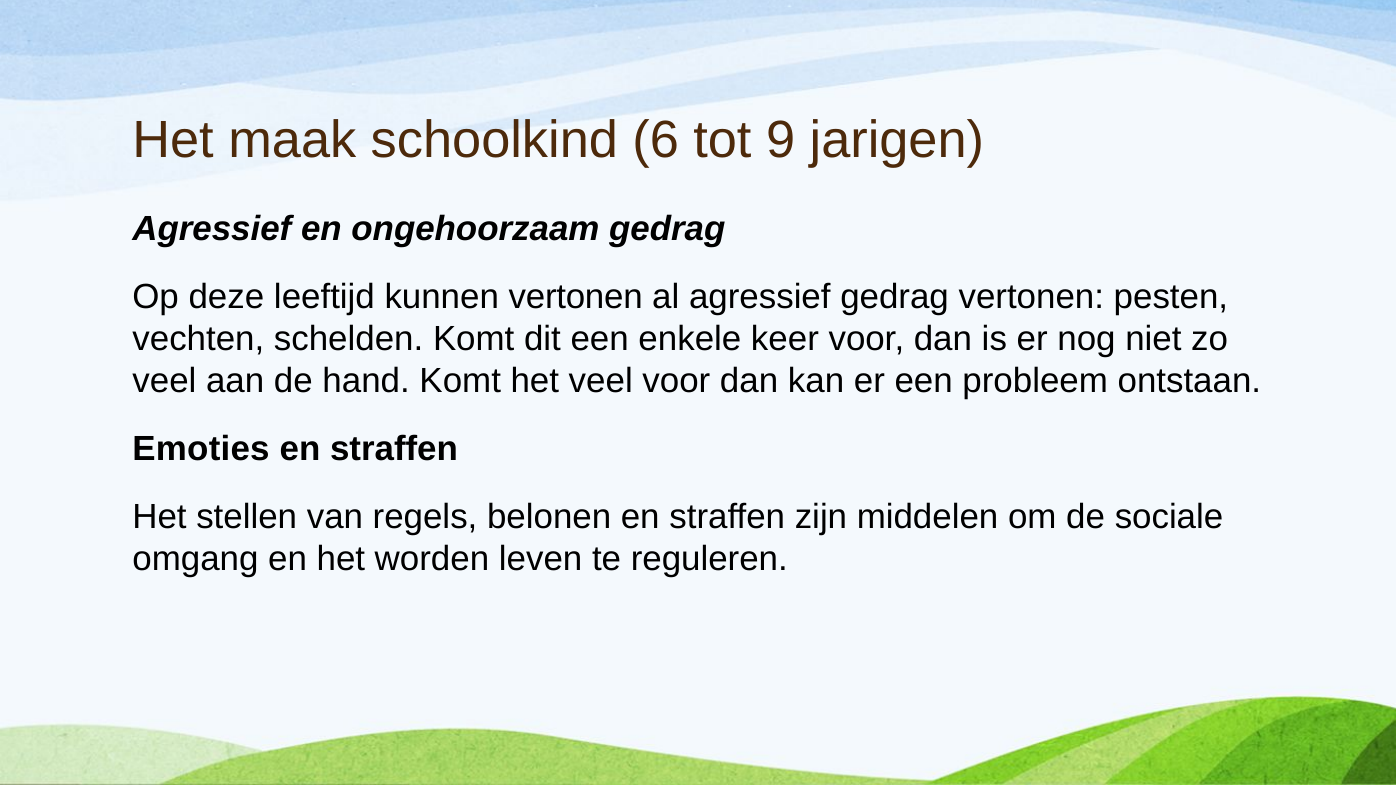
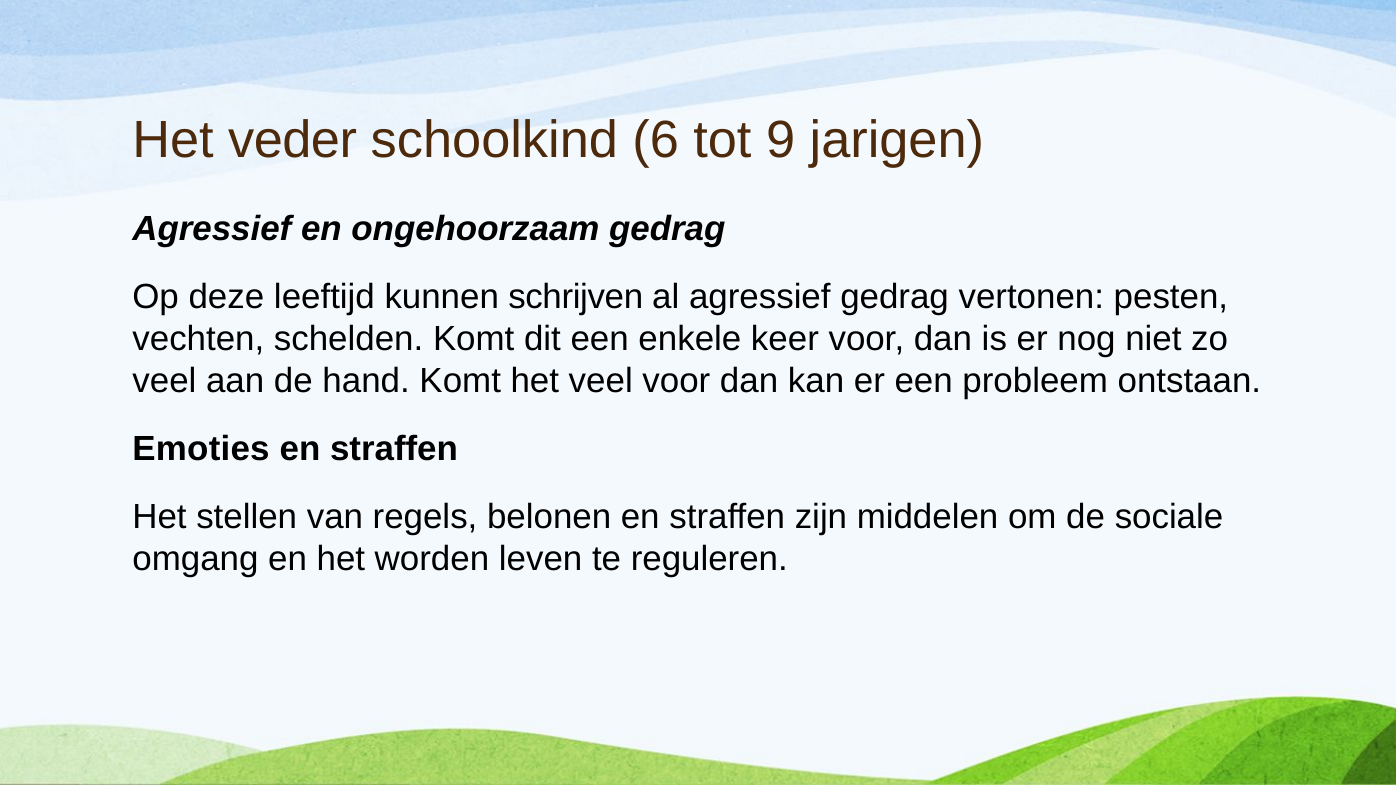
maak: maak -> veder
kunnen vertonen: vertonen -> schrijven
